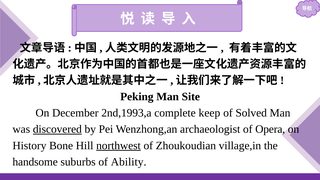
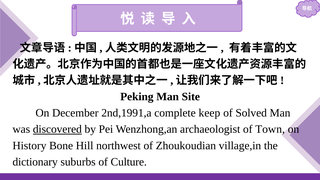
2nd,1993,a: 2nd,1993,a -> 2nd,1991,a
Opera: Opera -> Town
northwest underline: present -> none
handsome: handsome -> dictionary
Ability: Ability -> Culture
